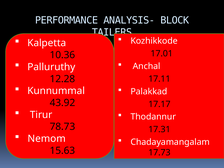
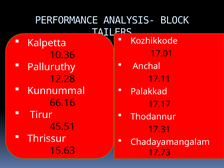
43.92: 43.92 -> 66.16
78.73: 78.73 -> 45.51
Nemom: Nemom -> Thrissur
